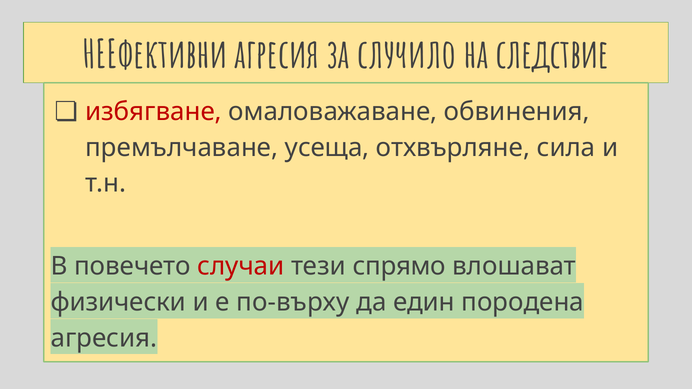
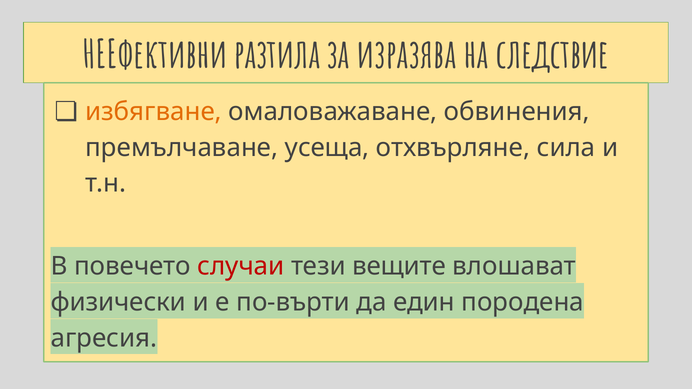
НЕЕфективни агресия: агресия -> разтила
случило: случило -> изразява
избягване colour: red -> orange
спрямо: спрямо -> вещите
по-върху: по-върху -> по-върти
